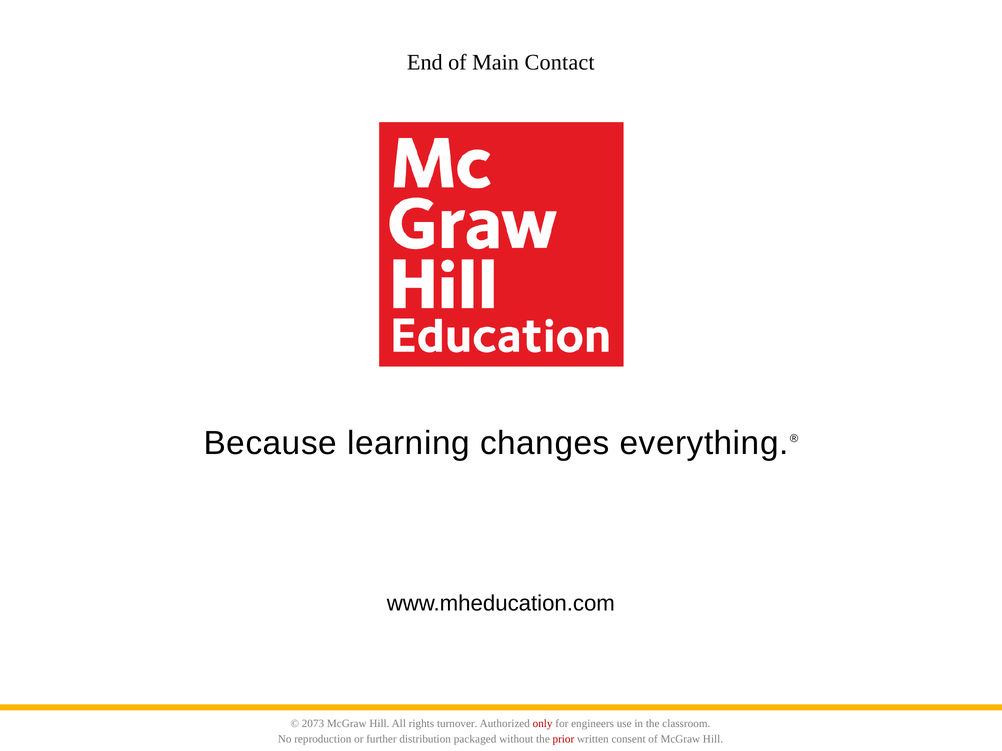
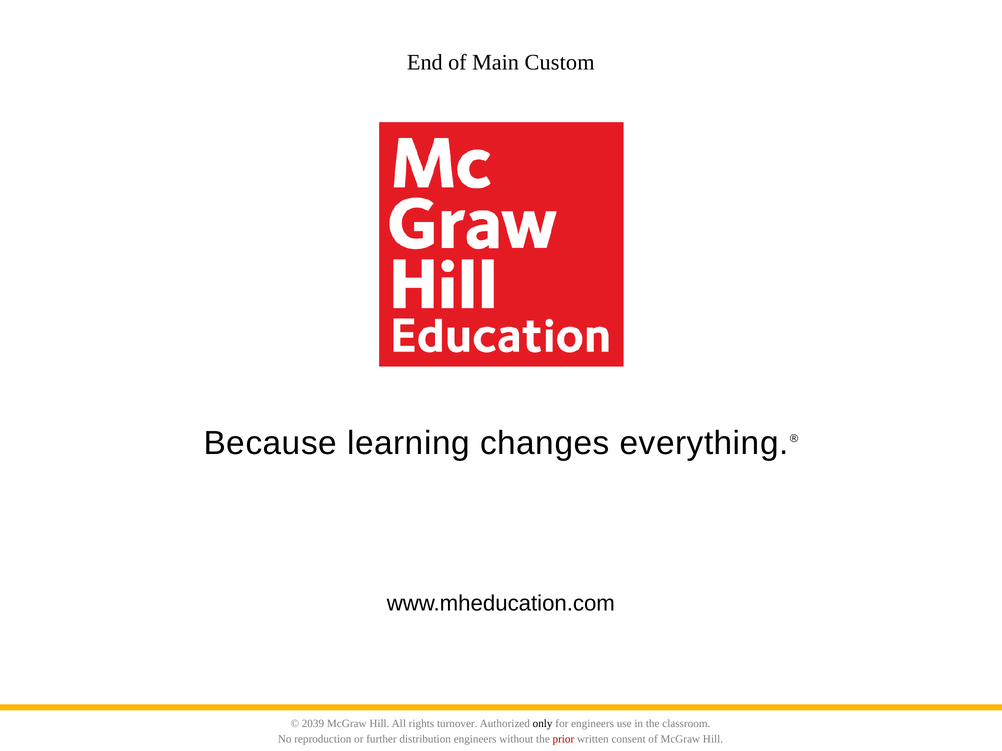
Contact: Contact -> Custom
2073: 2073 -> 2039
only colour: red -> black
distribution packaged: packaged -> engineers
